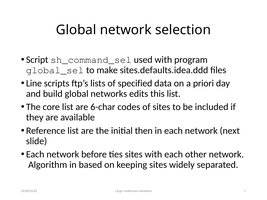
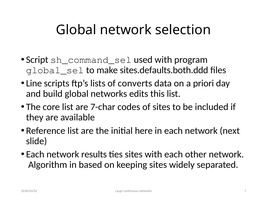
sites.defaults.idea.ddd: sites.defaults.idea.ddd -> sites.defaults.both.ddd
specified: specified -> converts
6-char: 6-char -> 7-char
then: then -> here
before: before -> results
